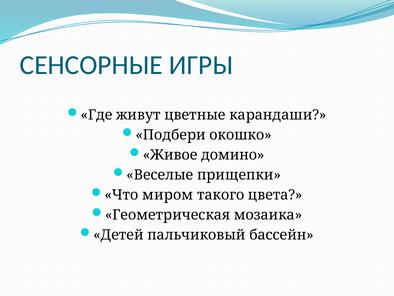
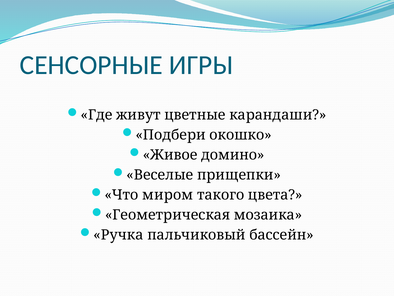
Детей: Детей -> Ручка
